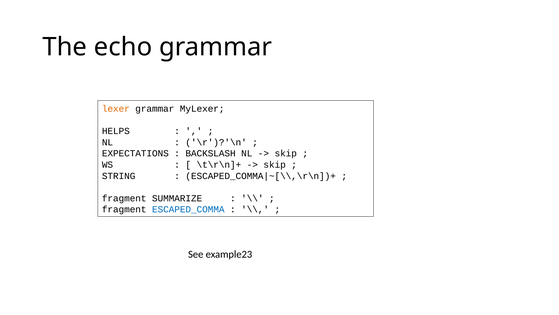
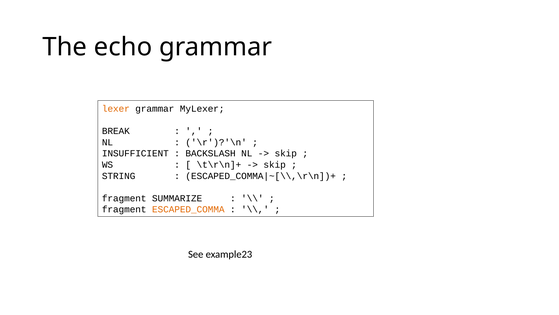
HELPS: HELPS -> BREAK
EXPECTATIONS: EXPECTATIONS -> INSUFFICIENT
ESCAPED_COMMA colour: blue -> orange
